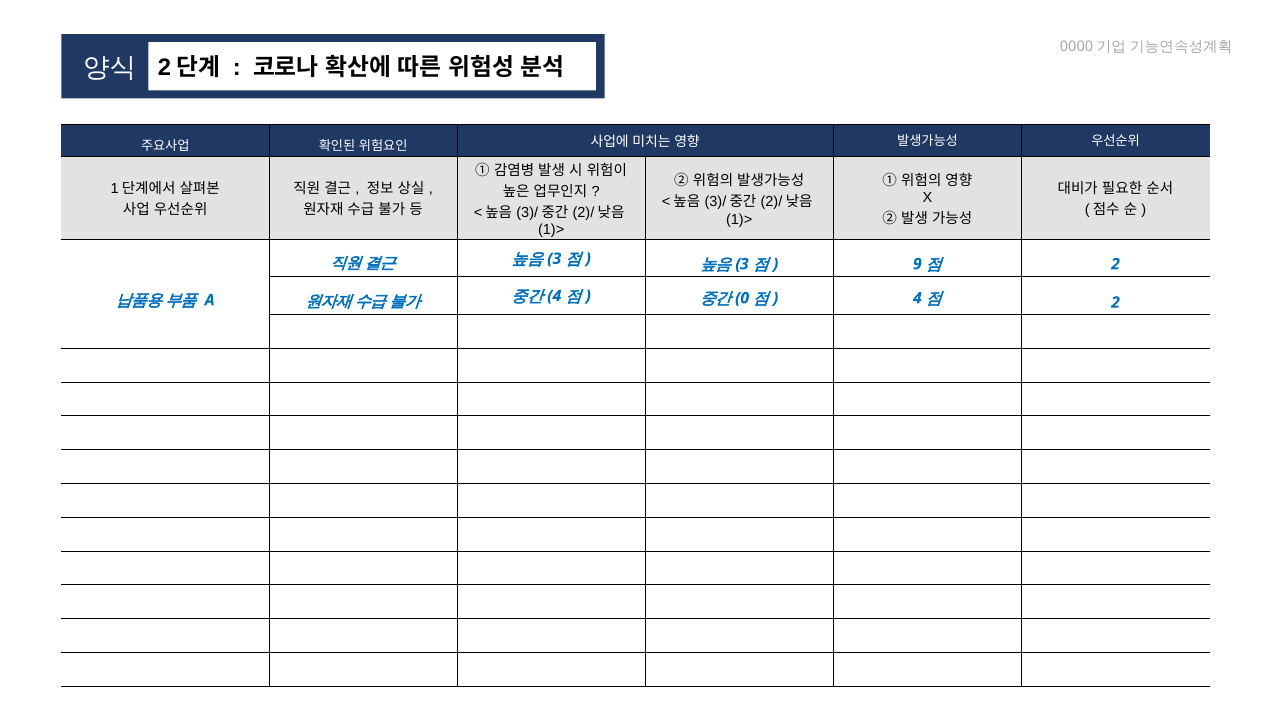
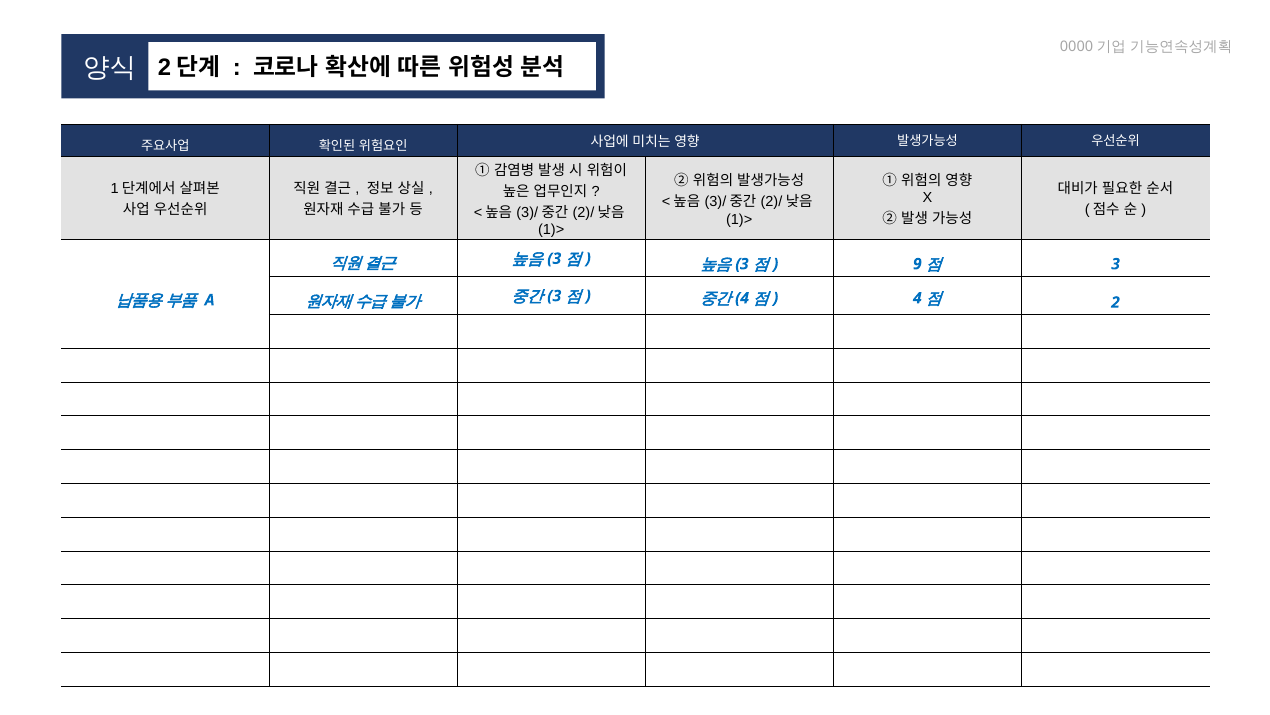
2 at (1116, 264): 2 -> 3
4 at (554, 296): 4 -> 3
0 at (742, 298): 0 -> 4
